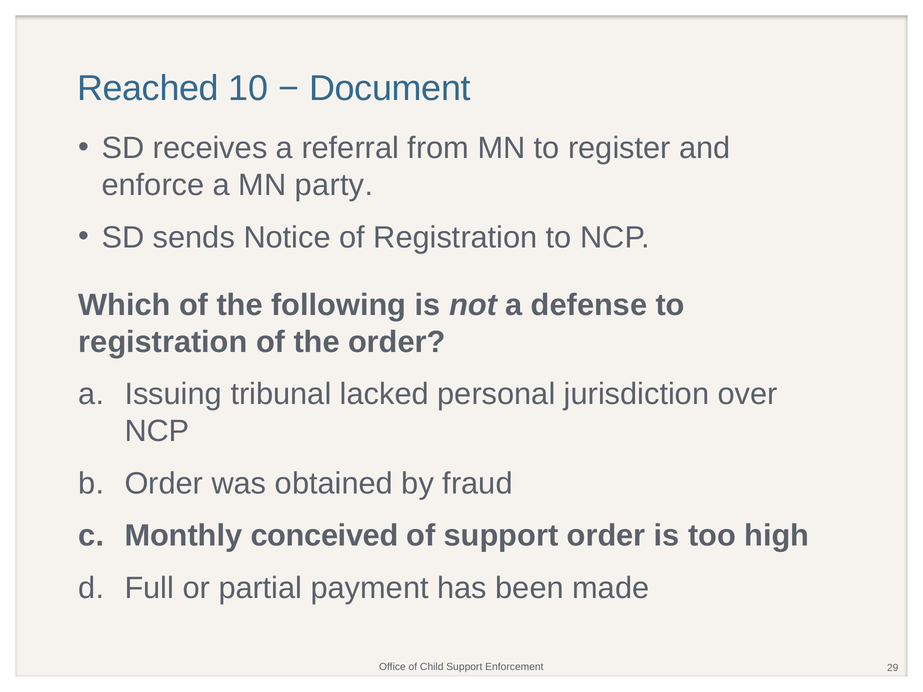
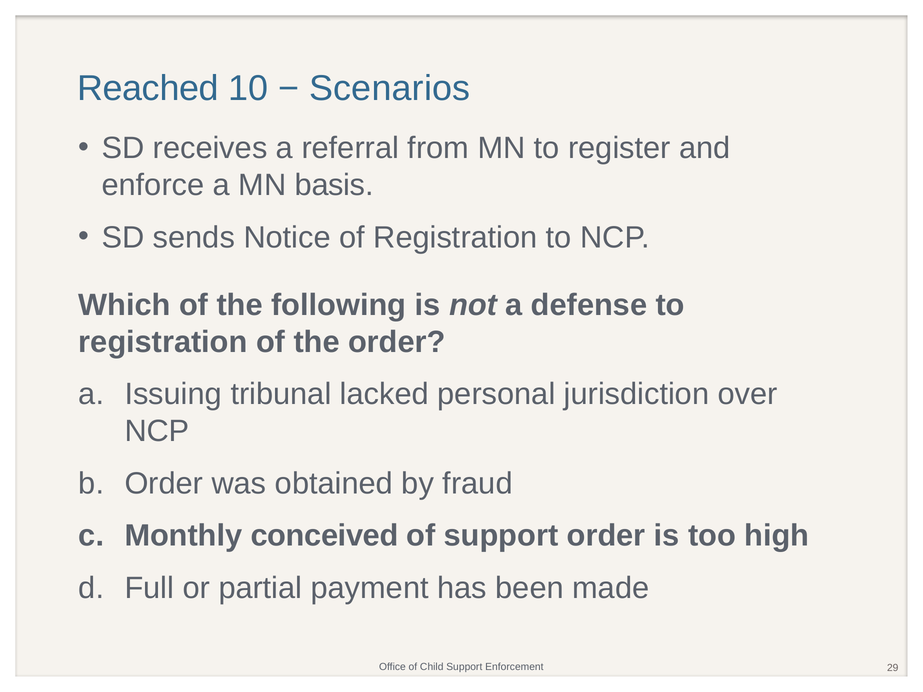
Document: Document -> Scenarios
party: party -> basis
